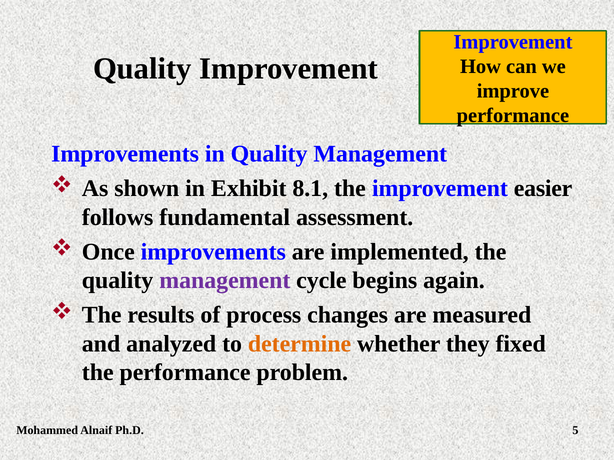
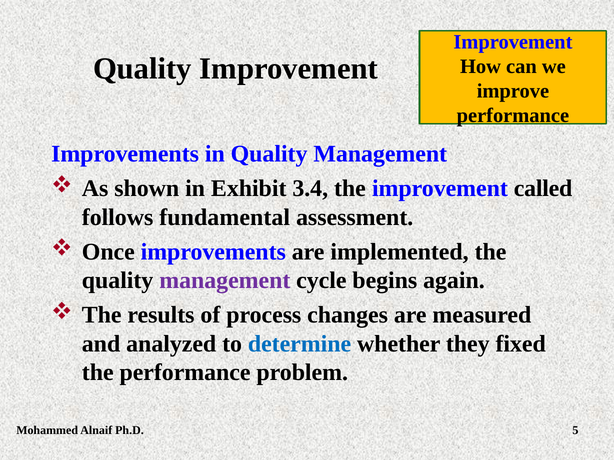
8.1: 8.1 -> 3.4
easier: easier -> called
determine colour: orange -> blue
